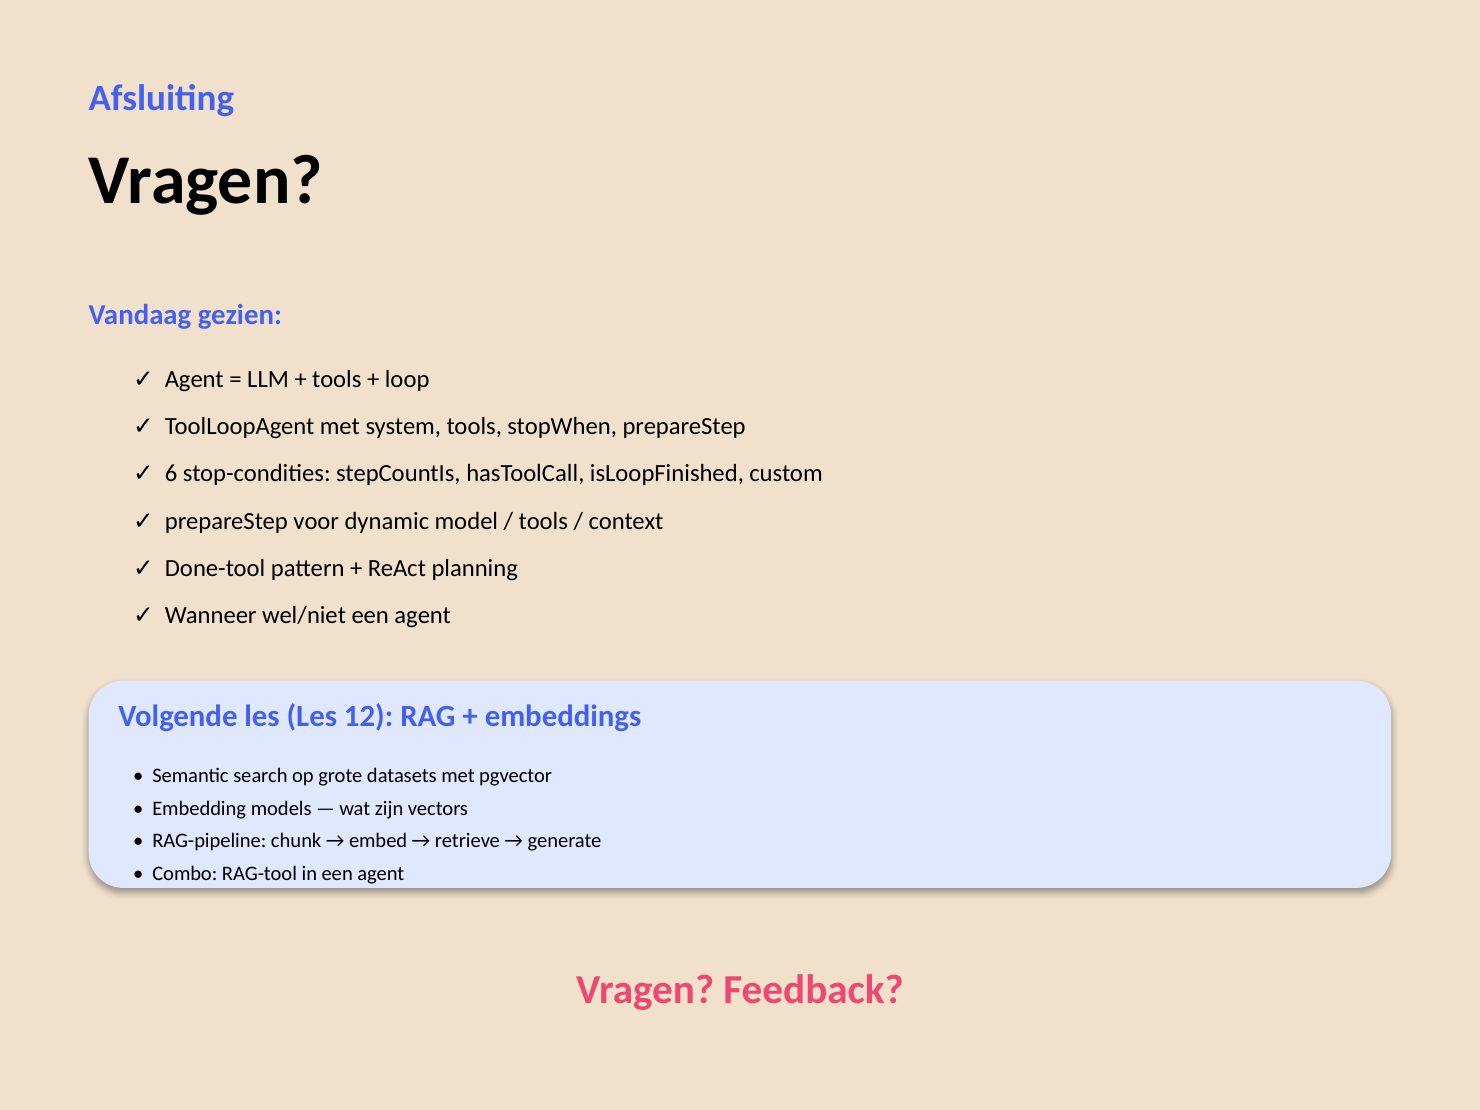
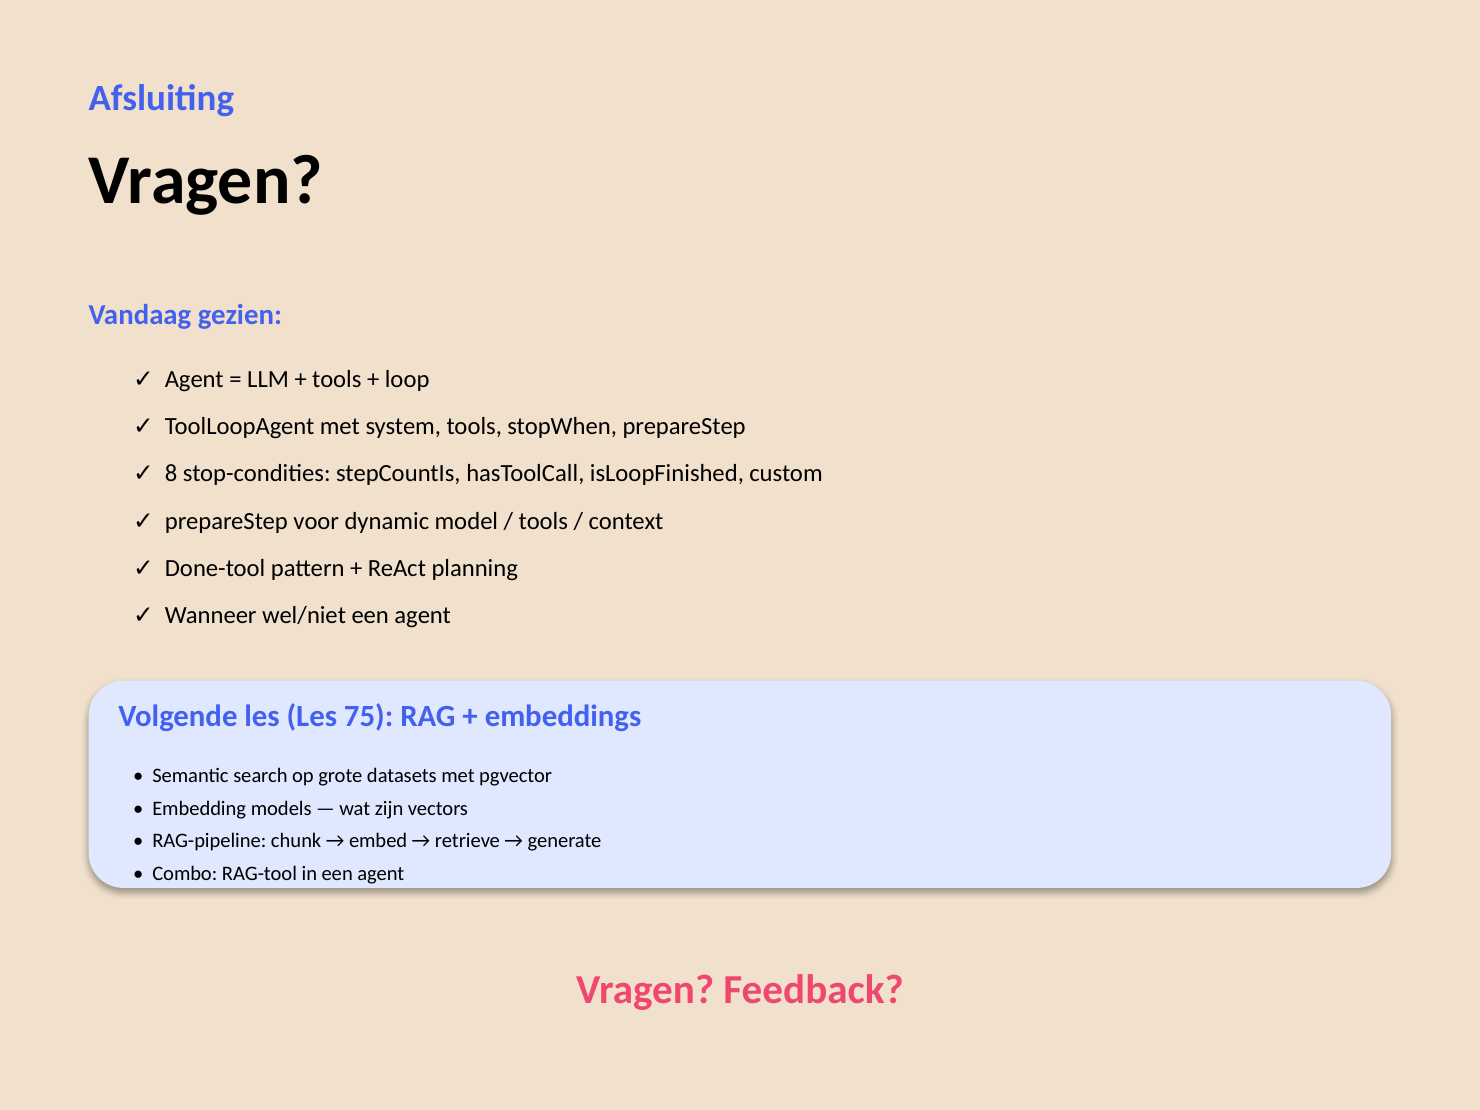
6: 6 -> 8
12: 12 -> 75
